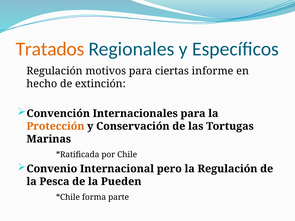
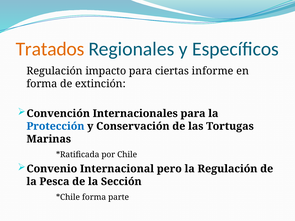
motivos: motivos -> impacto
hecho at (42, 84): hecho -> forma
Protección colour: orange -> blue
Pueden: Pueden -> Sección
